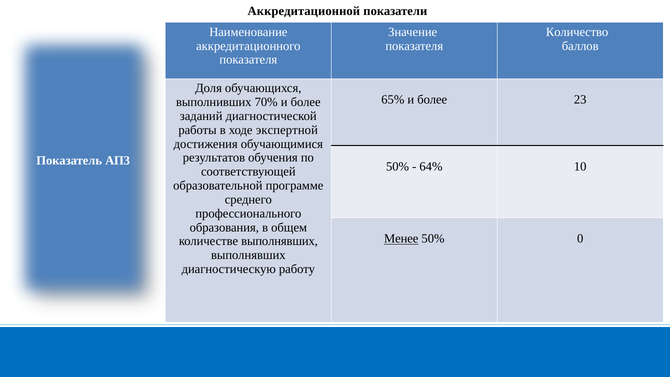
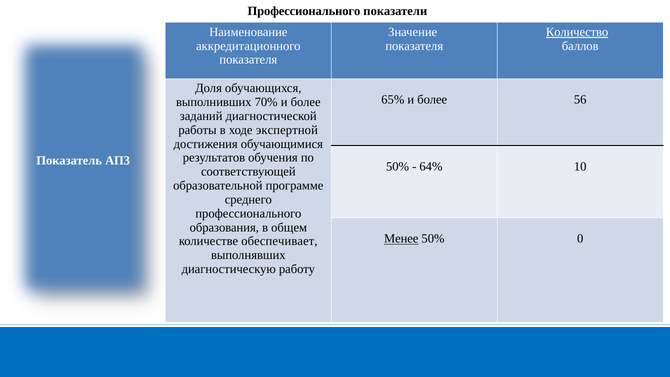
Аккредитационной at (304, 11): Аккредитационной -> Профессионального
Количество underline: none -> present
23: 23 -> 56
количестве выполнявших: выполнявших -> обеспечивает
